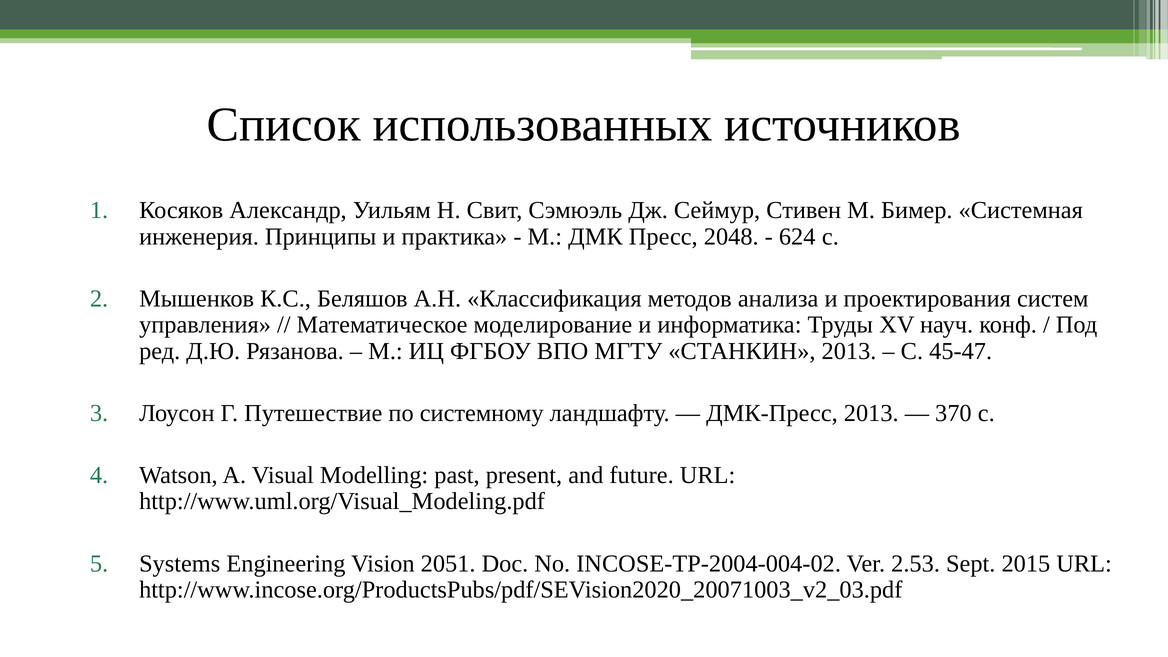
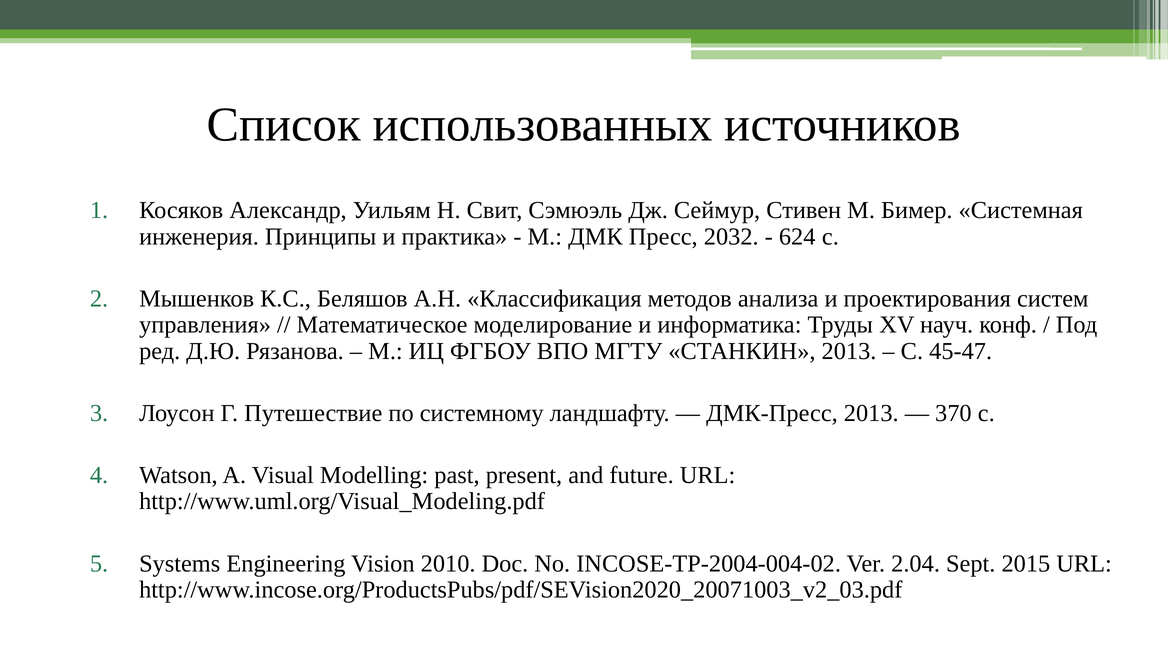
2048: 2048 -> 2032
2051: 2051 -> 2010
2.53: 2.53 -> 2.04
